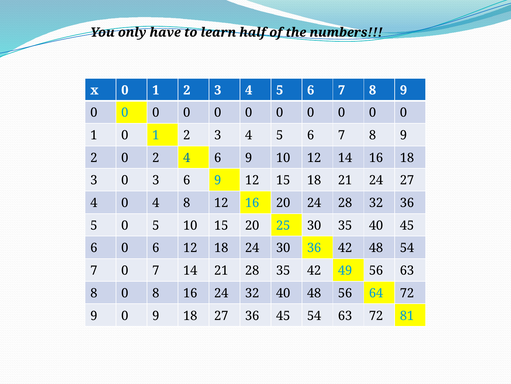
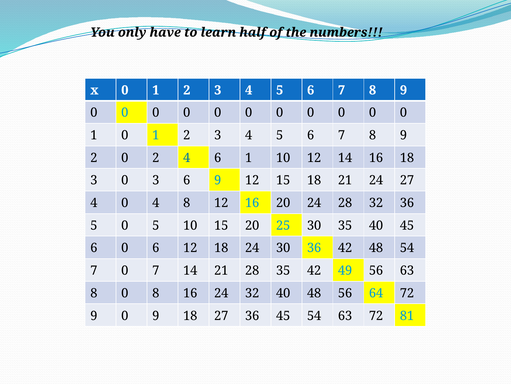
4 6 9: 9 -> 1
